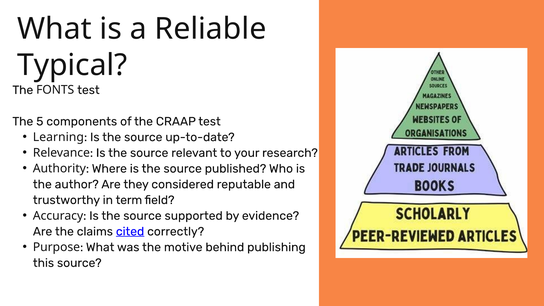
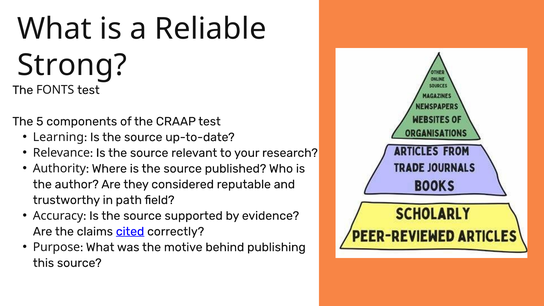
Typical: Typical -> Strong
term: term -> path
